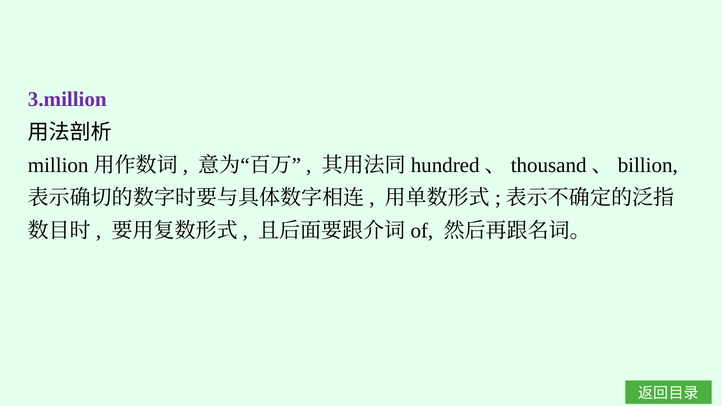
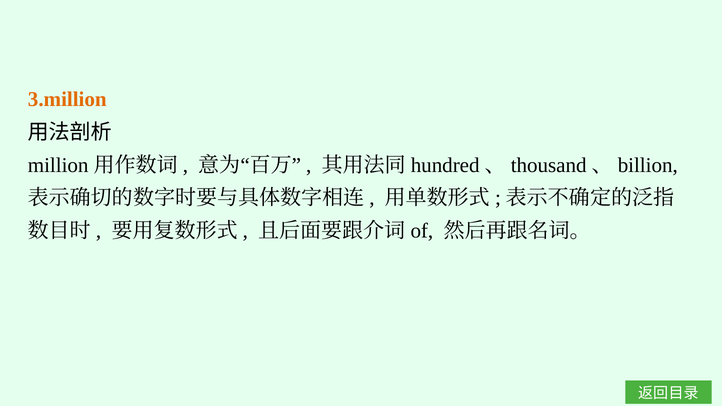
3.million colour: purple -> orange
